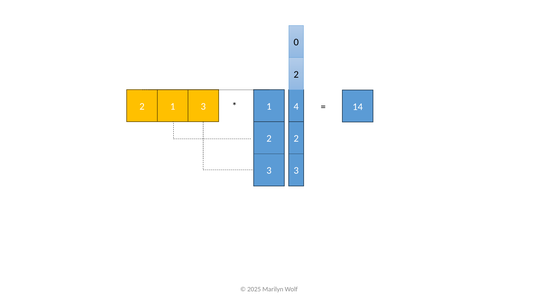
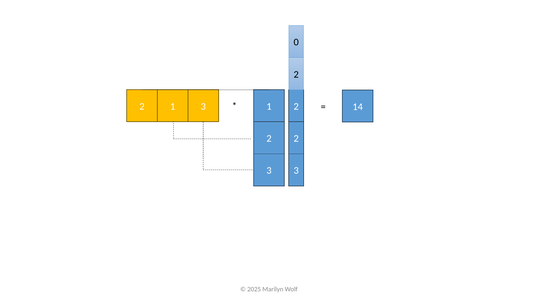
4 at (296, 106): 4 -> 2
